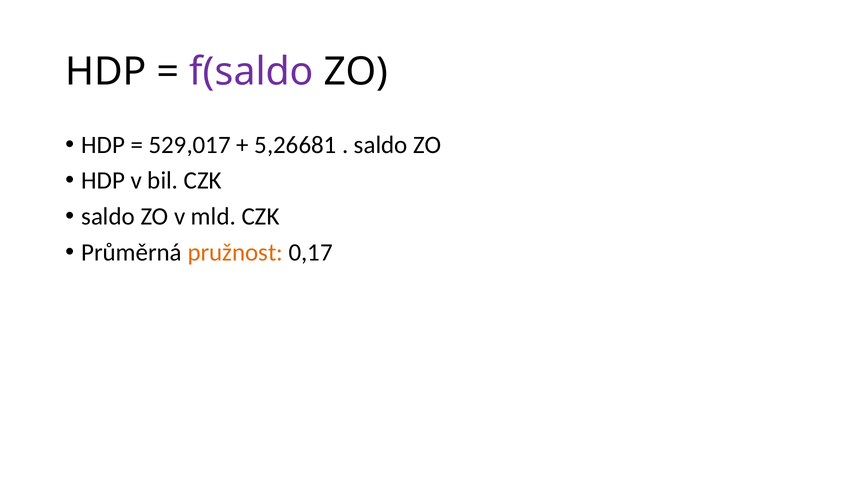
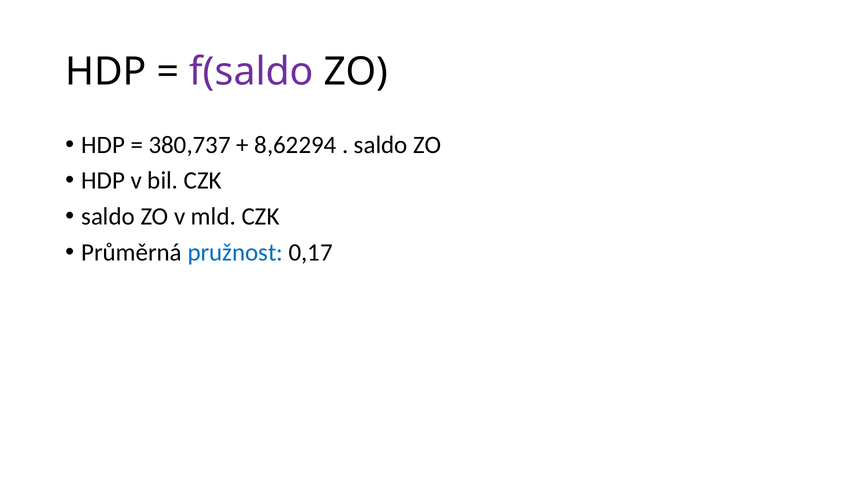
529,017: 529,017 -> 380,737
5,26681: 5,26681 -> 8,62294
pružnost colour: orange -> blue
